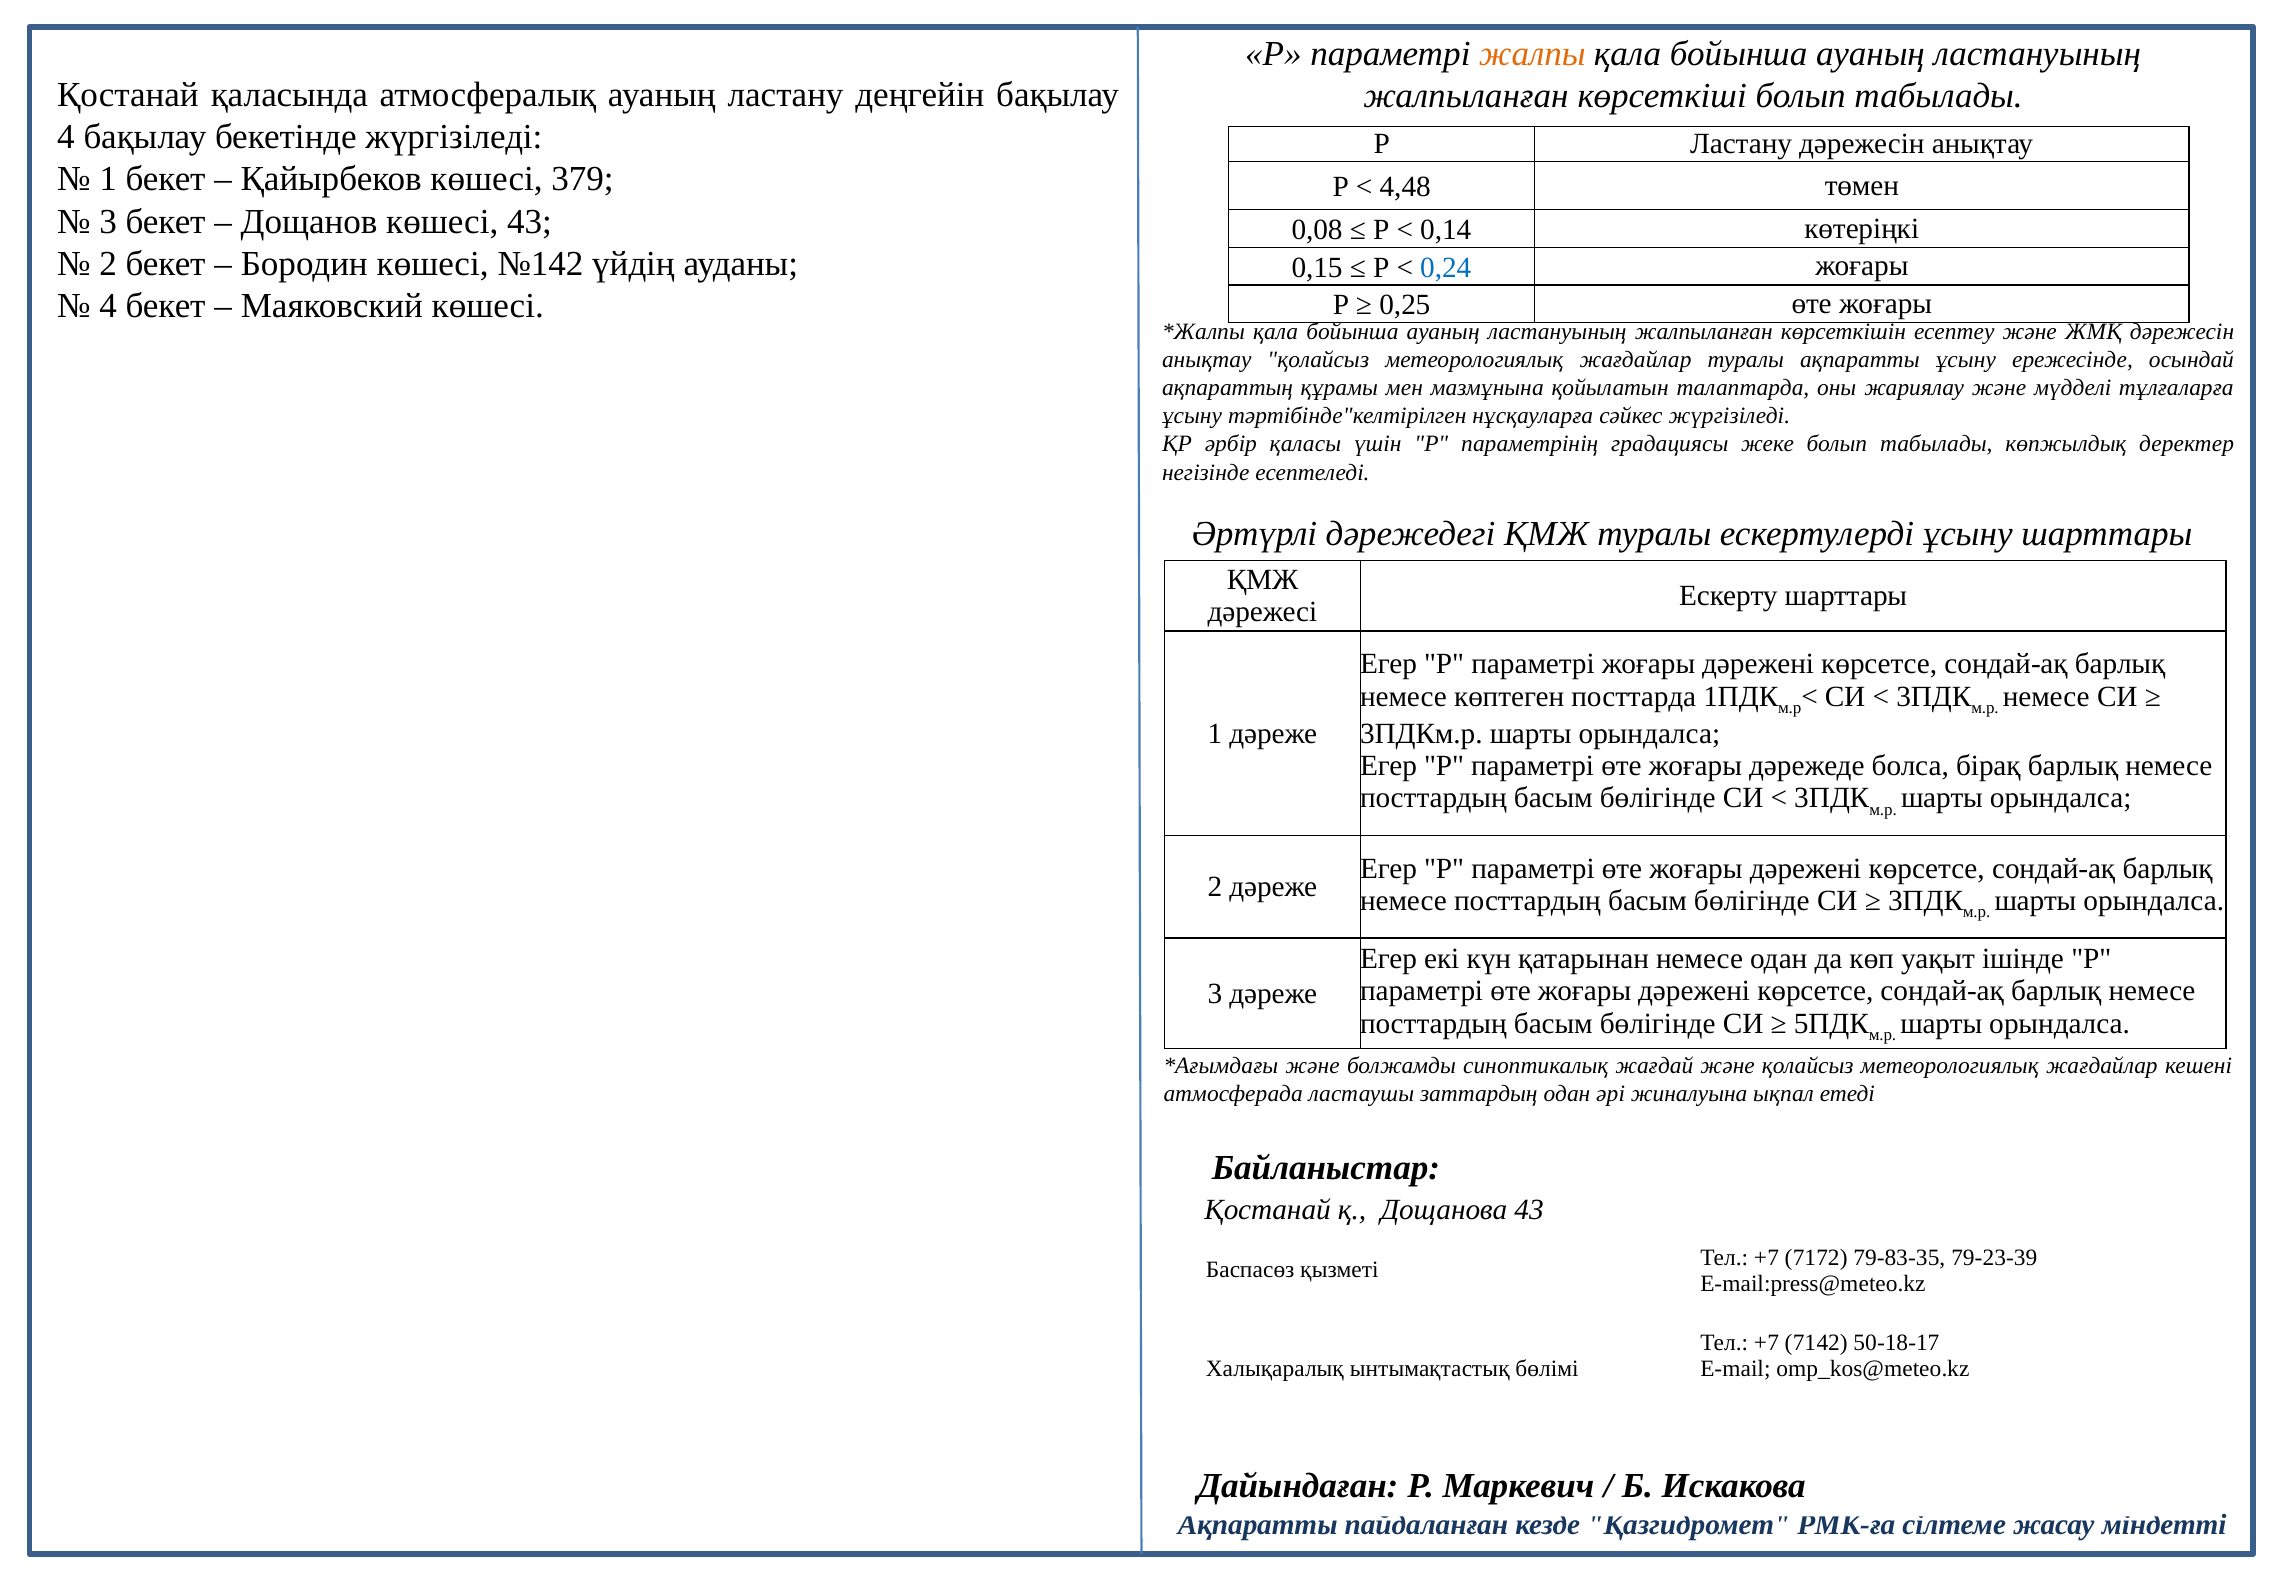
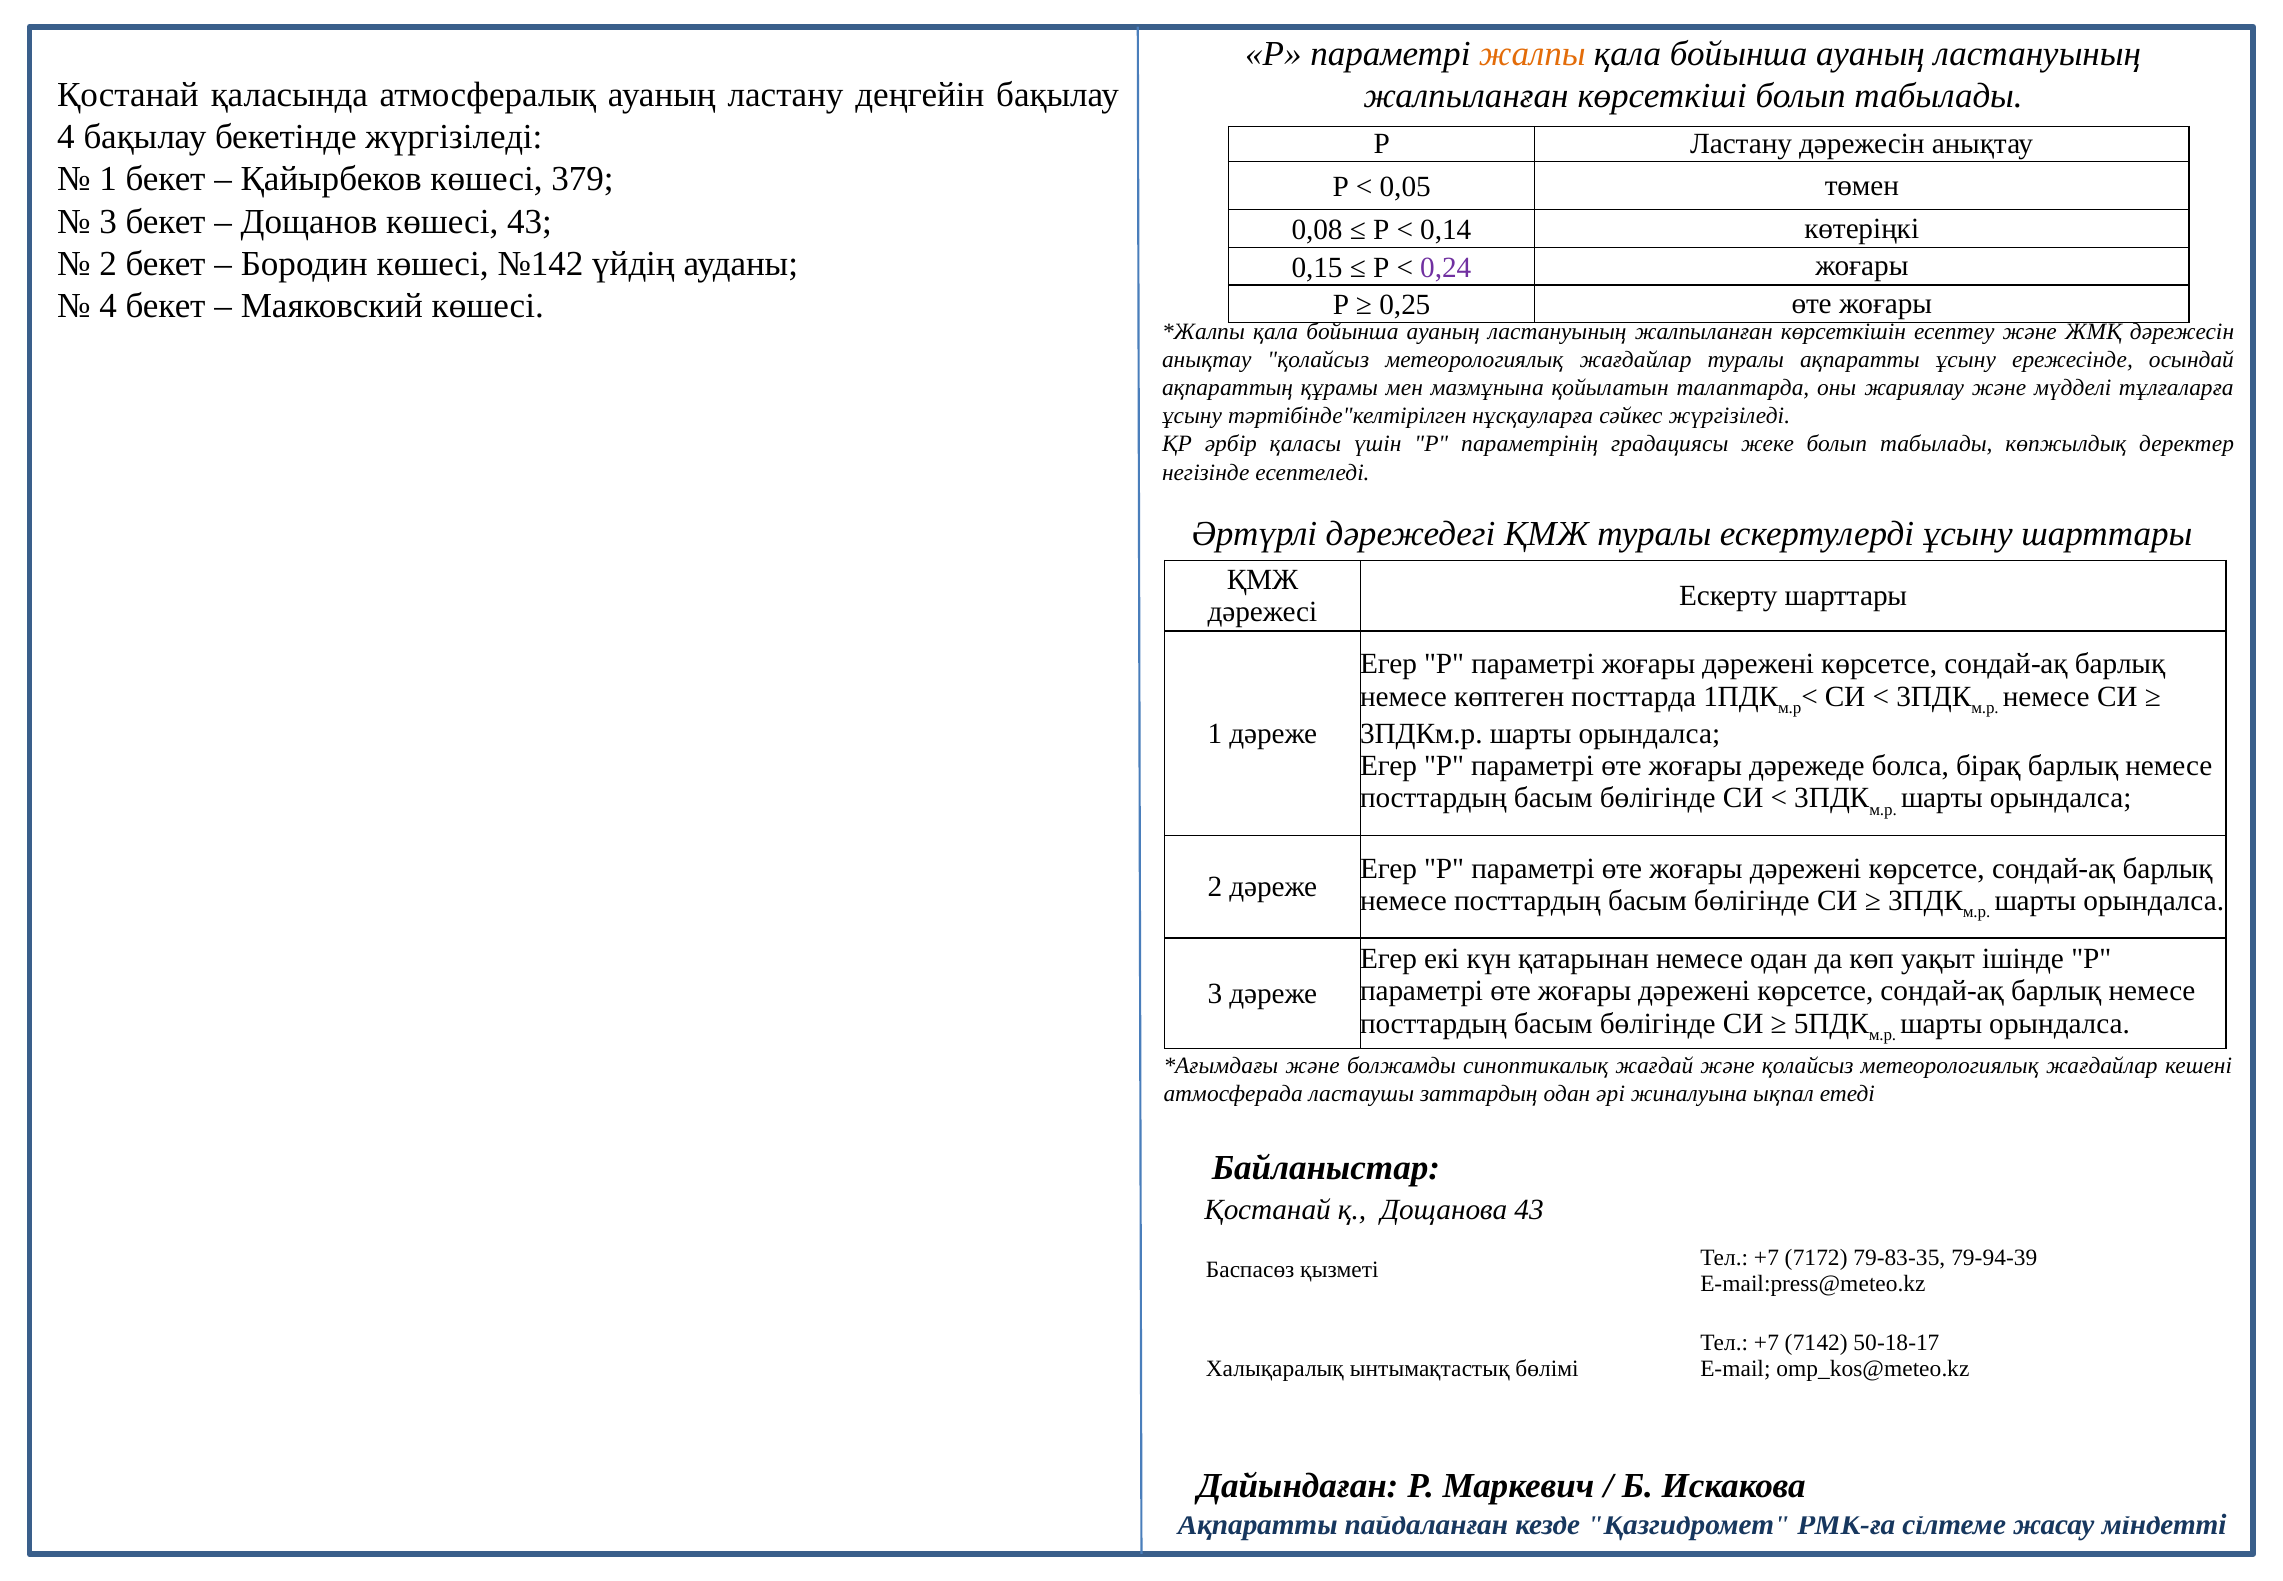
4,48: 4,48 -> 0,05
0,24 colour: blue -> purple
79-23-39: 79-23-39 -> 79-94-39
